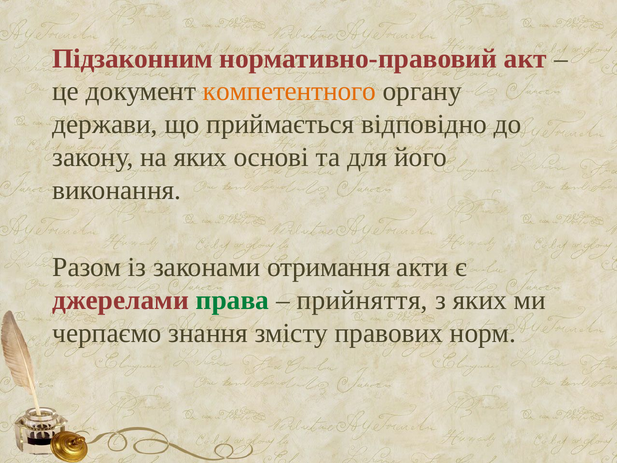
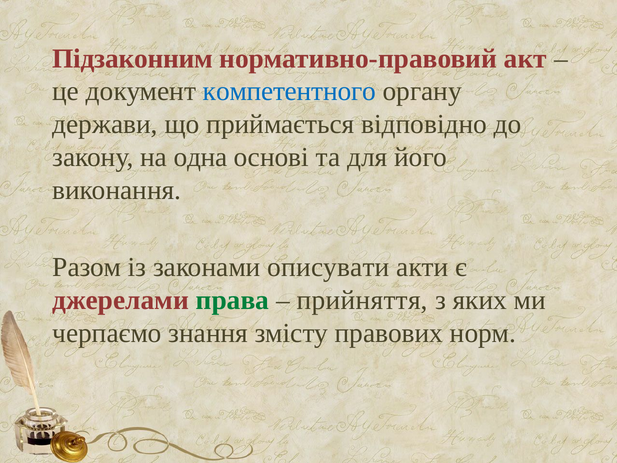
компетентного colour: orange -> blue
на яких: яких -> одна
отримання: отримання -> описувати
